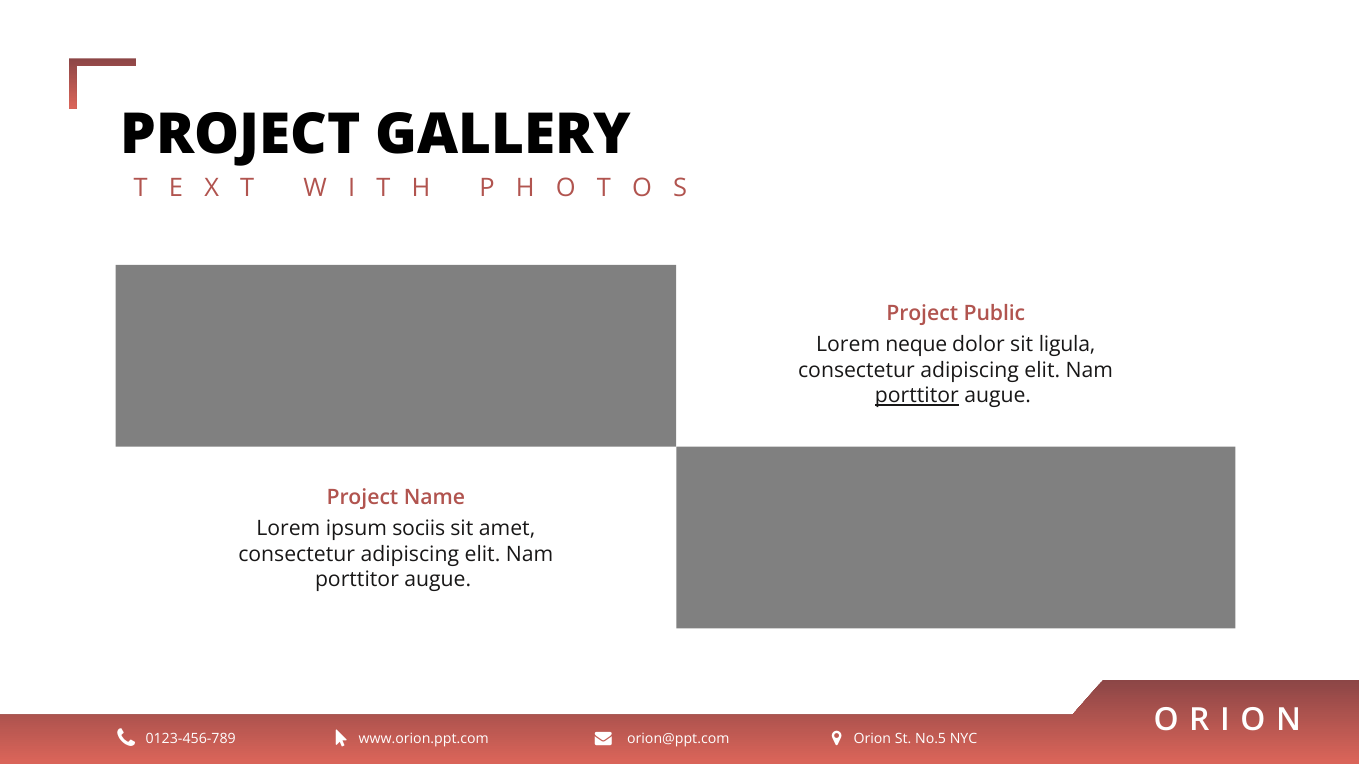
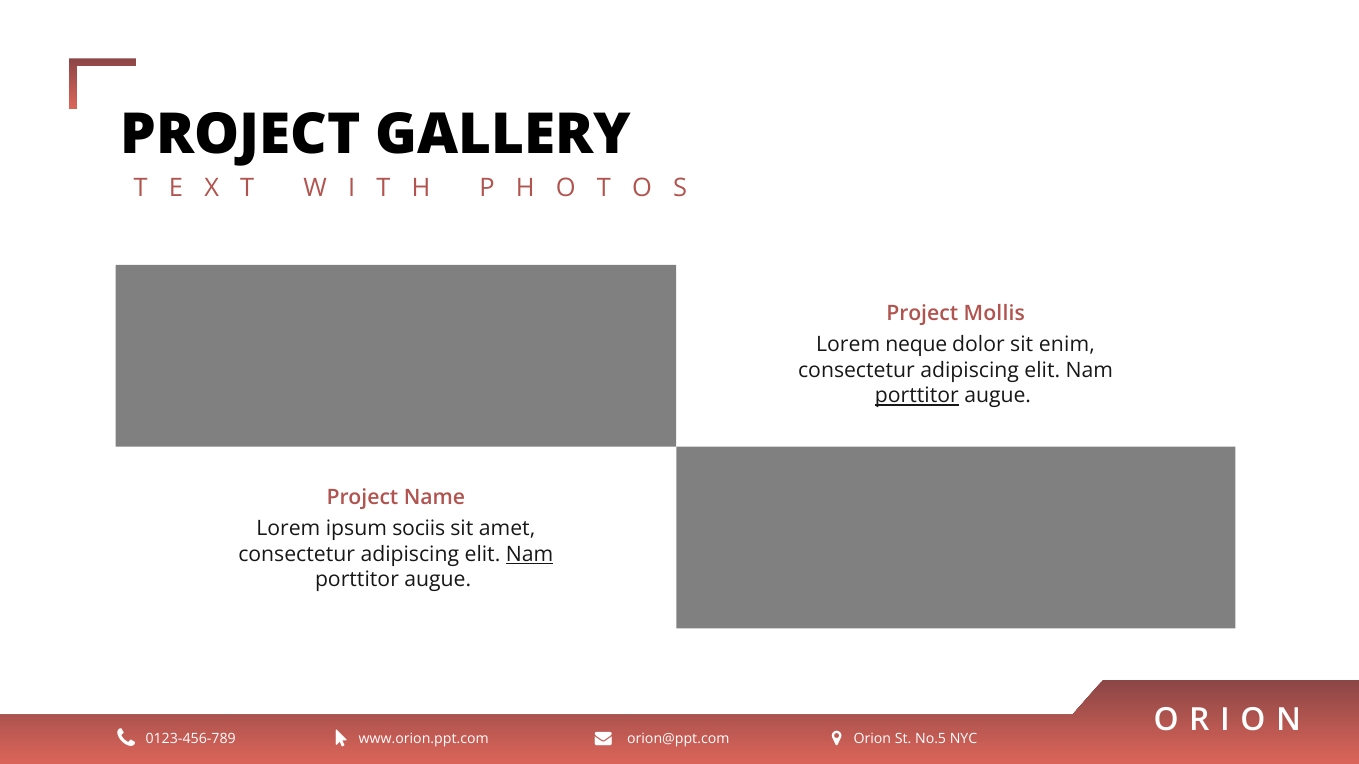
Public: Public -> Mollis
ligula: ligula -> enim
Nam at (530, 555) underline: none -> present
